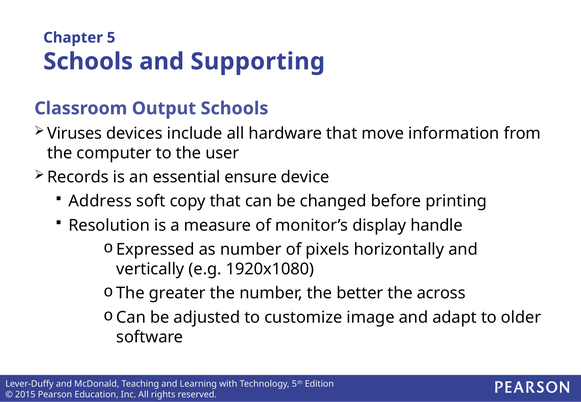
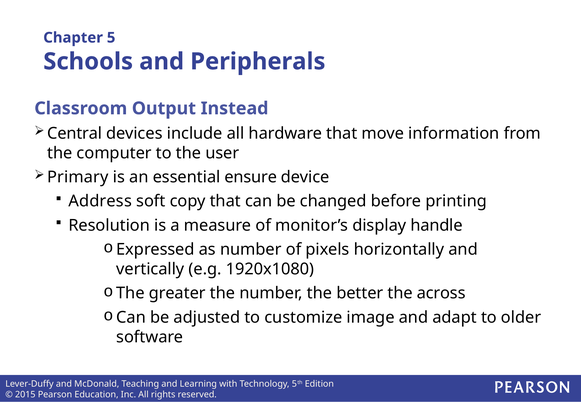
Supporting: Supporting -> Peripherals
Output Schools: Schools -> Instead
Viruses: Viruses -> Central
Records: Records -> Primary
